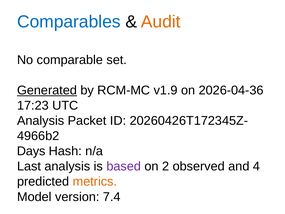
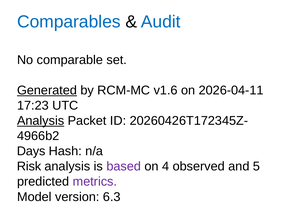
Audit colour: orange -> blue
v1.9: v1.9 -> v1.6
2026-04-36: 2026-04-36 -> 2026-04-11
Analysis at (41, 121) underline: none -> present
Last: Last -> Risk
2: 2 -> 4
4: 4 -> 5
metrics colour: orange -> purple
7.4: 7.4 -> 6.3
